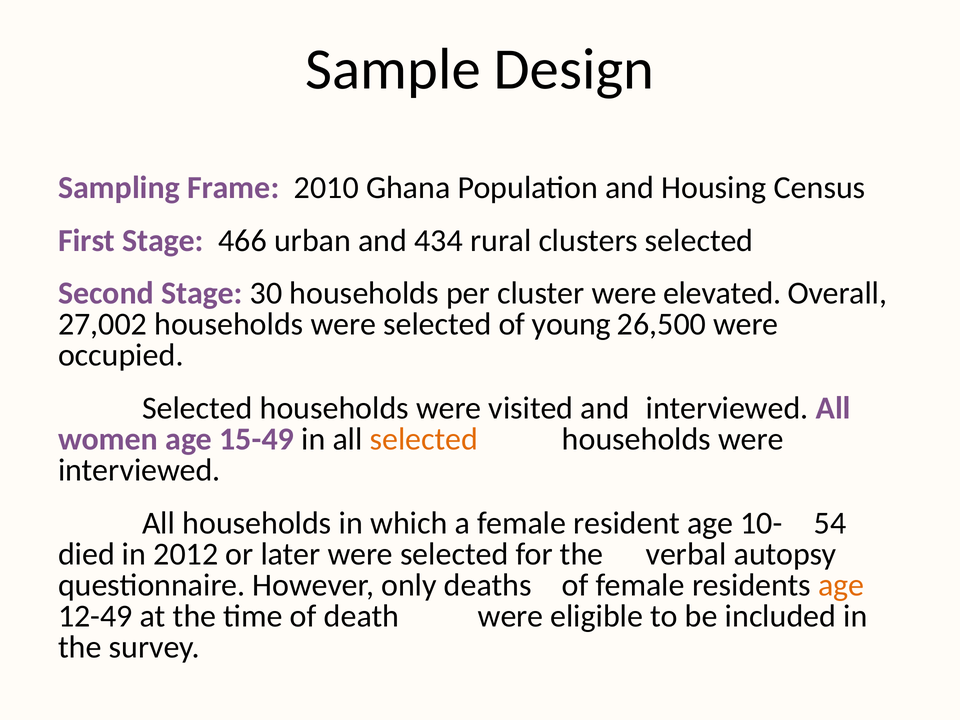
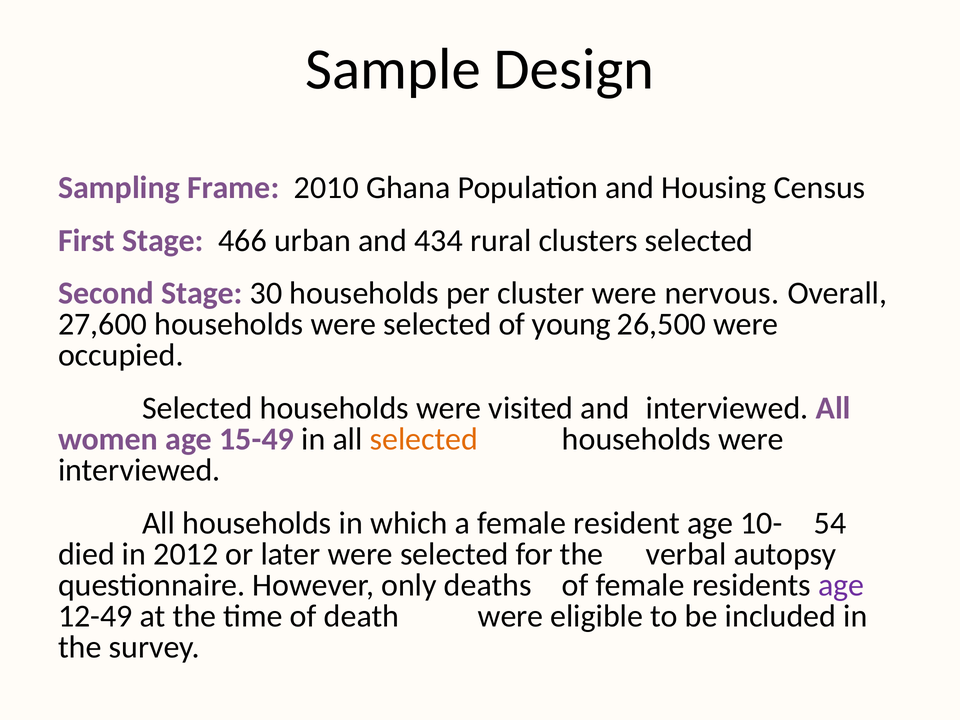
elevated: elevated -> nervous
27,002: 27,002 -> 27,600
age at (841, 585) colour: orange -> purple
